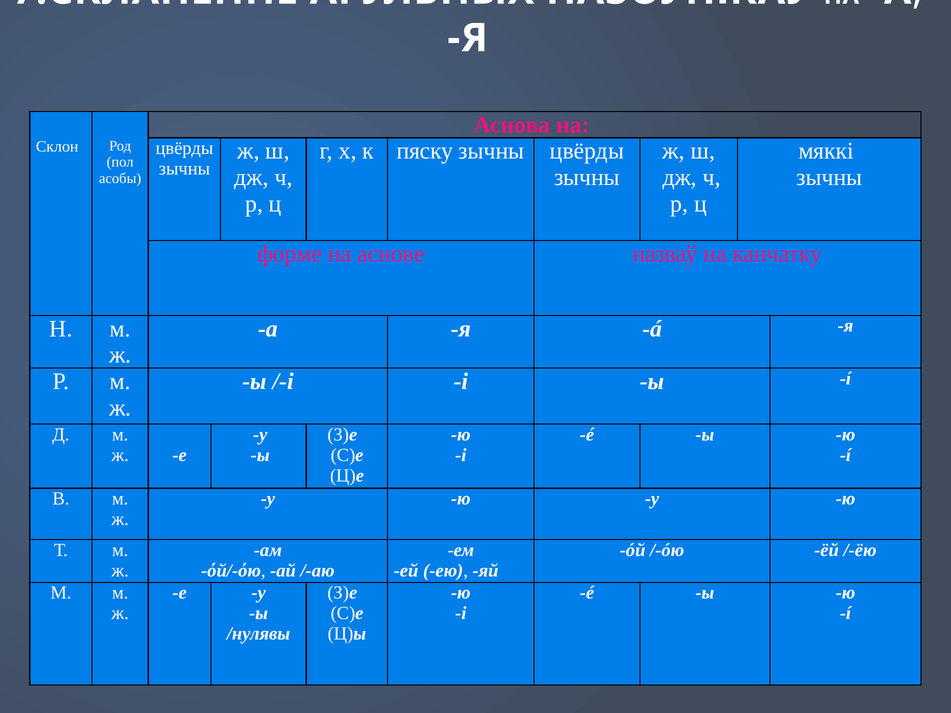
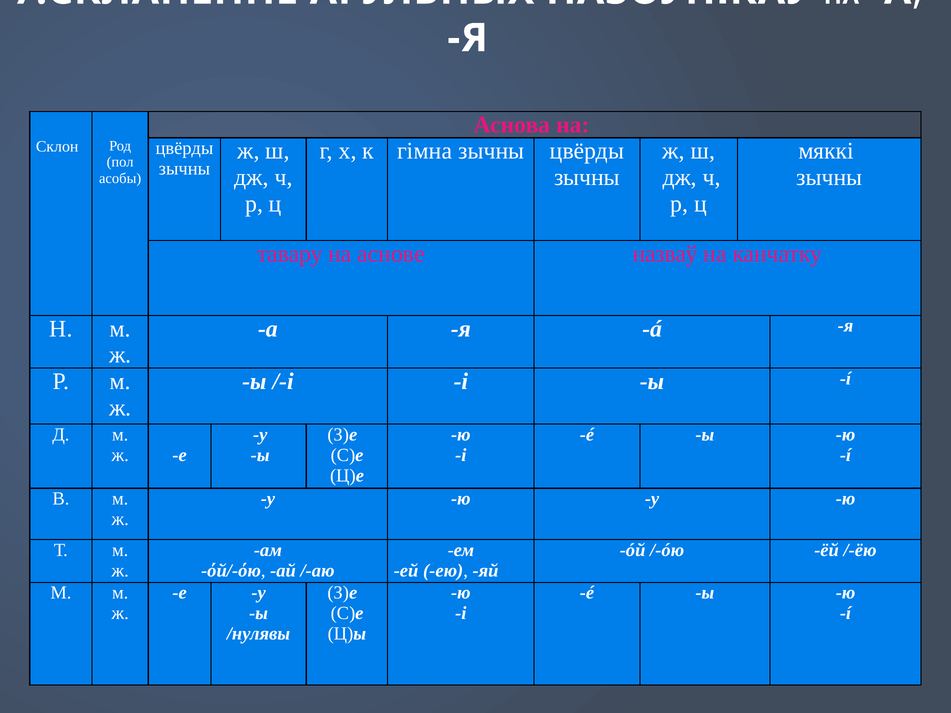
пяску: пяску -> гімна
форме: форме -> тавару
